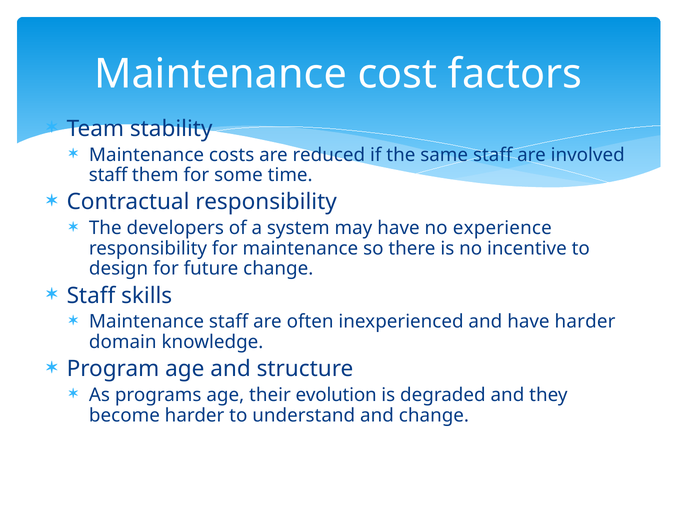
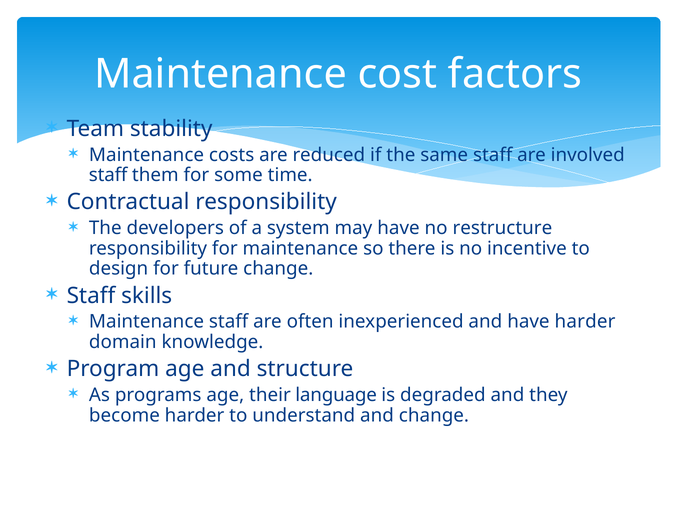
experience: experience -> restructure
evolution: evolution -> language
